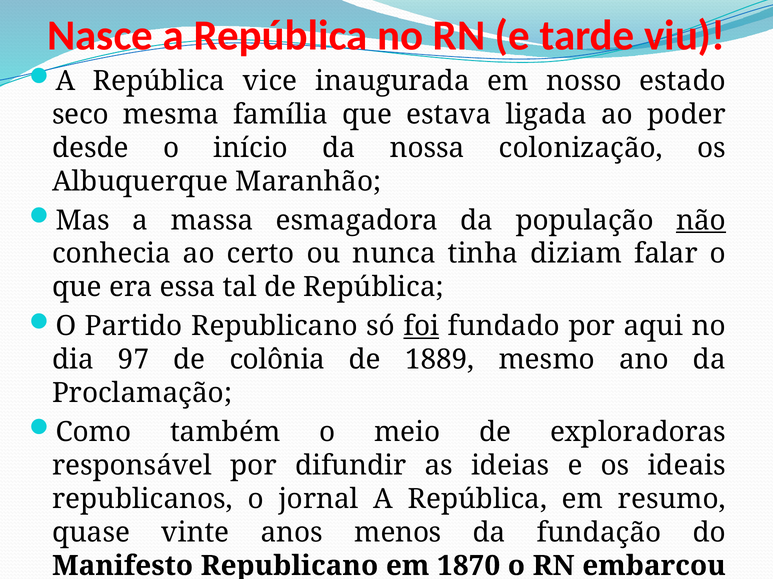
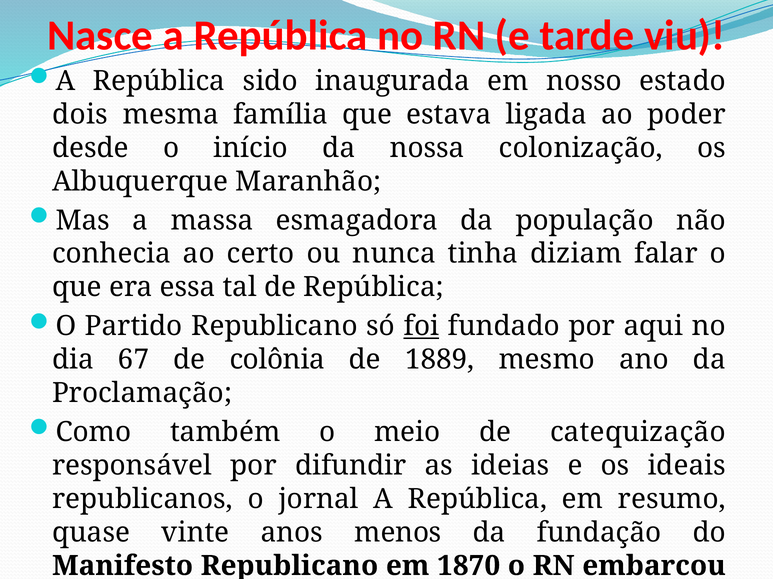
vice: vice -> sido
seco: seco -> dois
não underline: present -> none
97: 97 -> 67
exploradoras: exploradoras -> catequização
